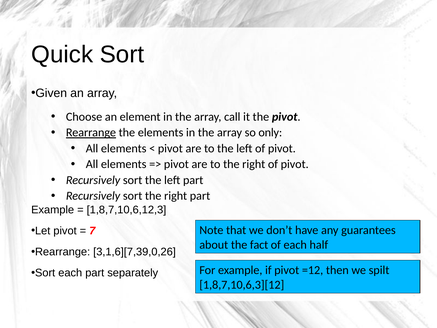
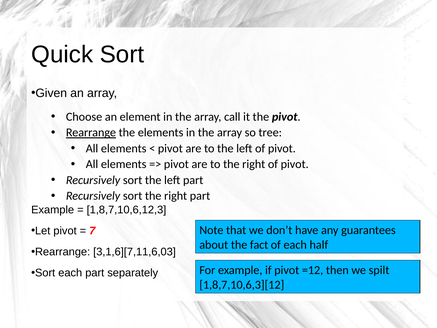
only: only -> tree
3,1,6][7,39,0,26: 3,1,6][7,39,0,26 -> 3,1,6][7,11,6,03
